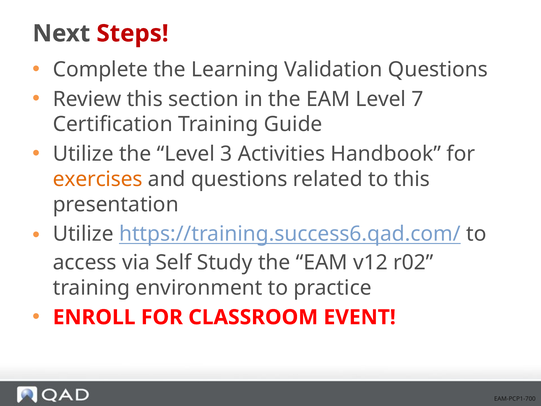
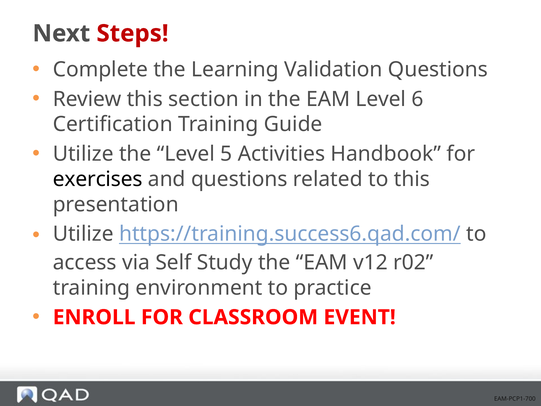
7: 7 -> 6
3: 3 -> 5
exercises colour: orange -> black
